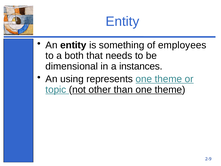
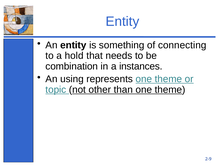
employees: employees -> connecting
both: both -> hold
dimensional: dimensional -> combination
